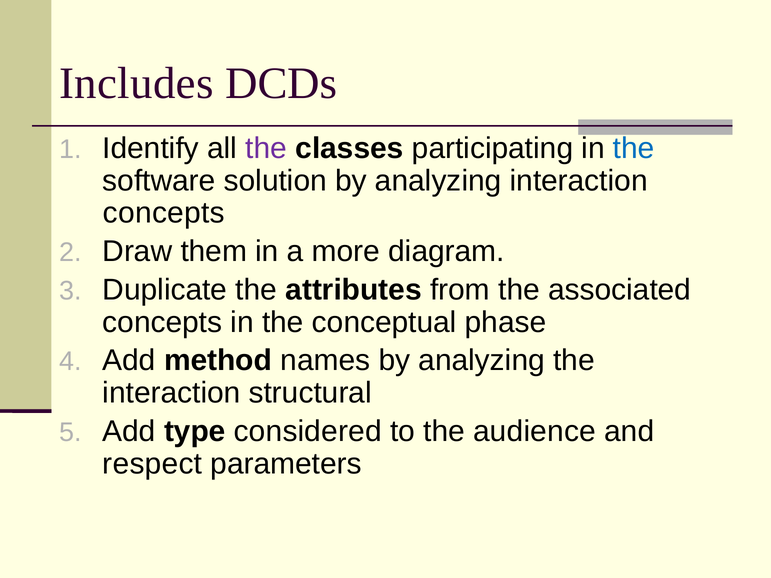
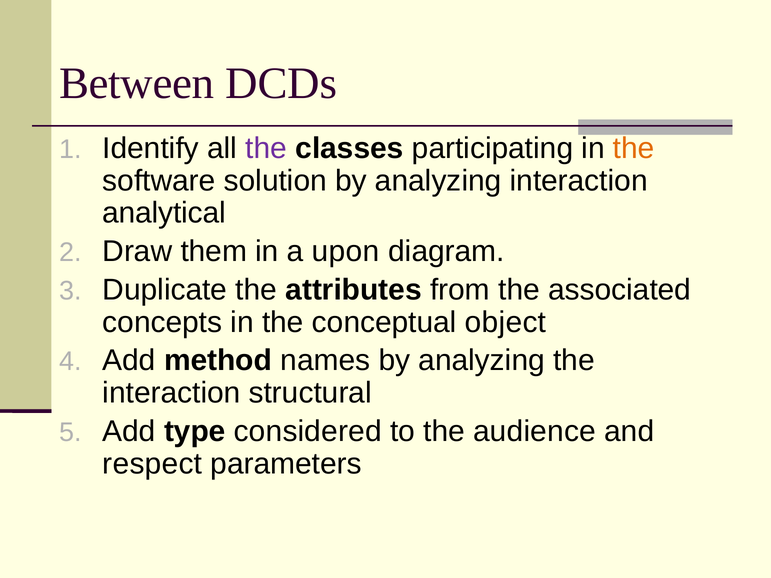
Includes: Includes -> Between
the at (634, 148) colour: blue -> orange
concepts at (164, 213): concepts -> analytical
more: more -> upon
phase: phase -> object
